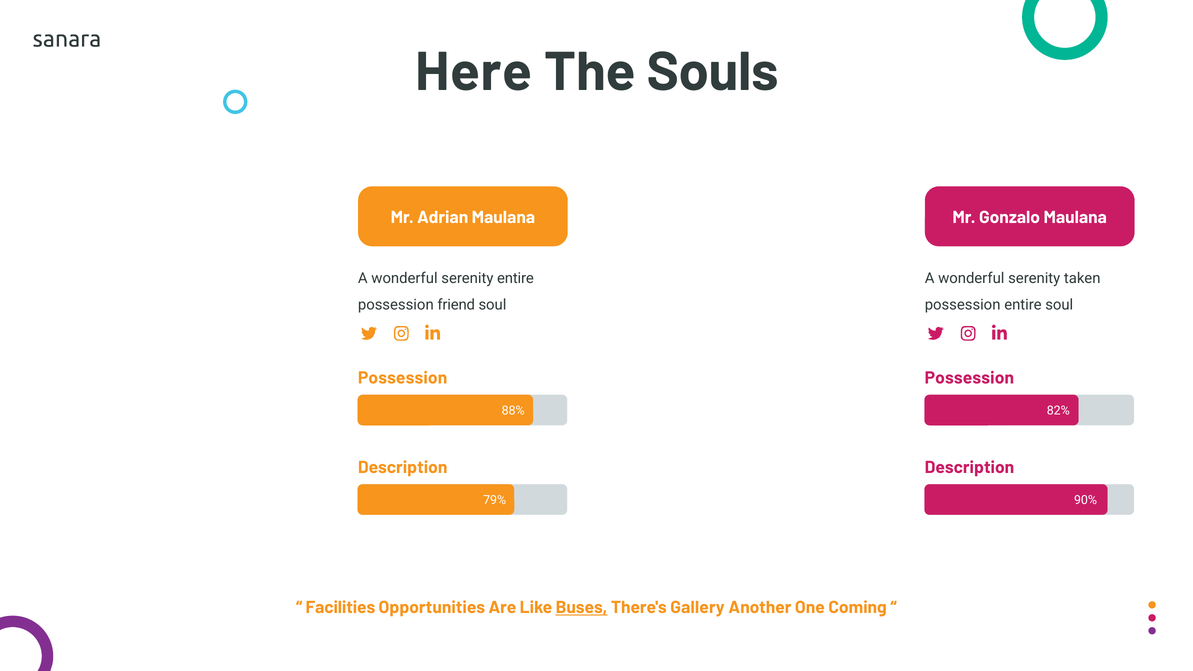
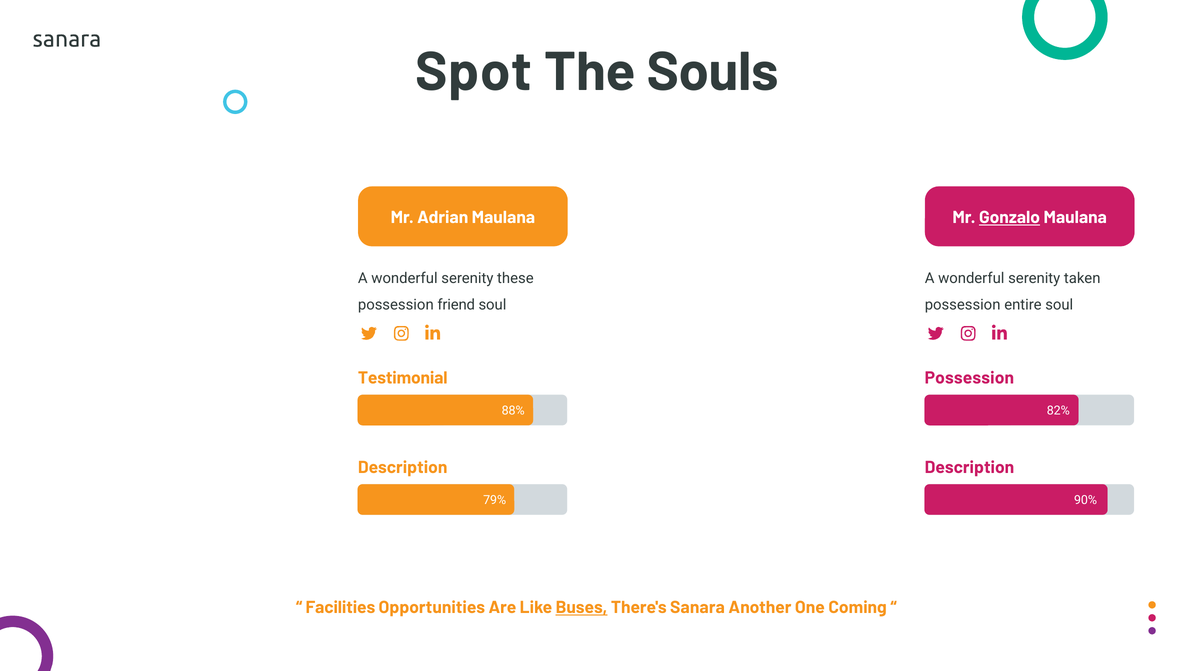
Here: Here -> Spot
Gonzalo underline: none -> present
serenity entire: entire -> these
Possession at (403, 378): Possession -> Testimonial
Gallery: Gallery -> Sanara
